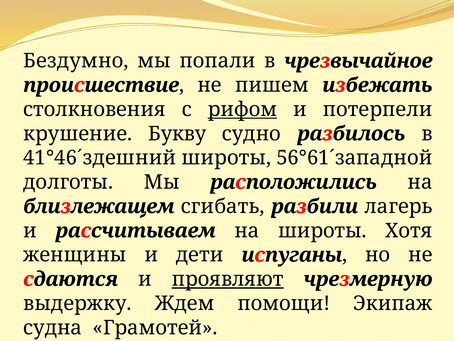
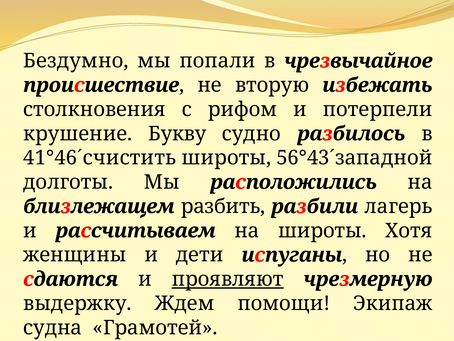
пишем: пишем -> вторую
рифом underline: present -> none
41°46´здешний: 41°46´здешний -> 41°46´счистить
56°61´западной: 56°61´западной -> 56°43´западной
сгибать: сгибать -> разбить
